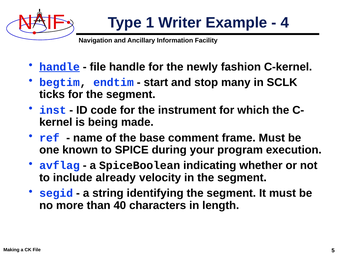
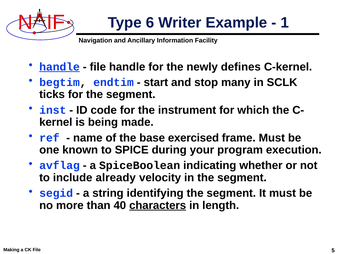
1: 1 -> 6
4: 4 -> 1
fashion: fashion -> defines
comment: comment -> exercised
characters underline: none -> present
